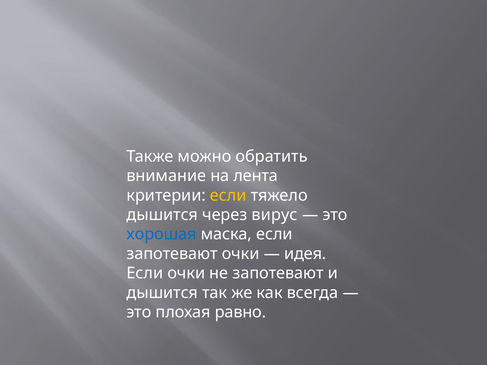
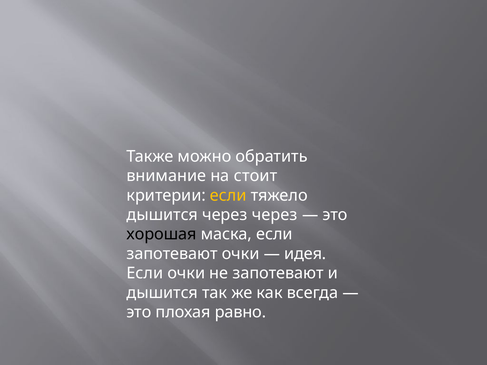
лента: лента -> стоит
через вирус: вирус -> через
хорошая colour: blue -> black
